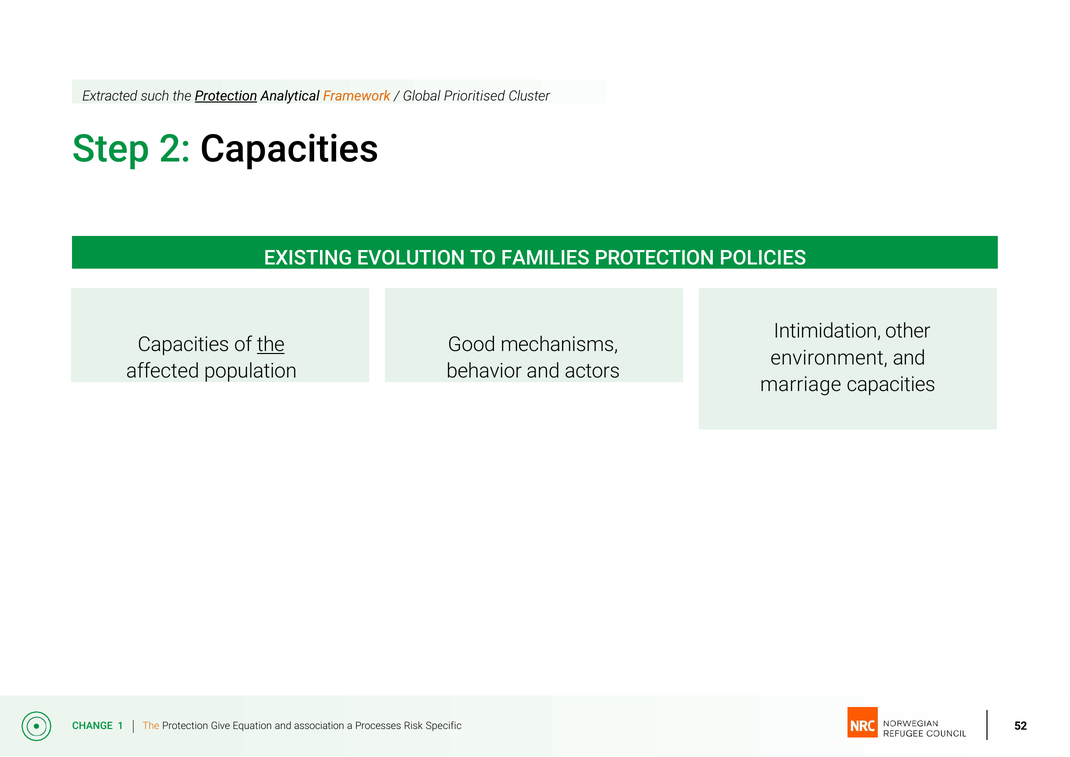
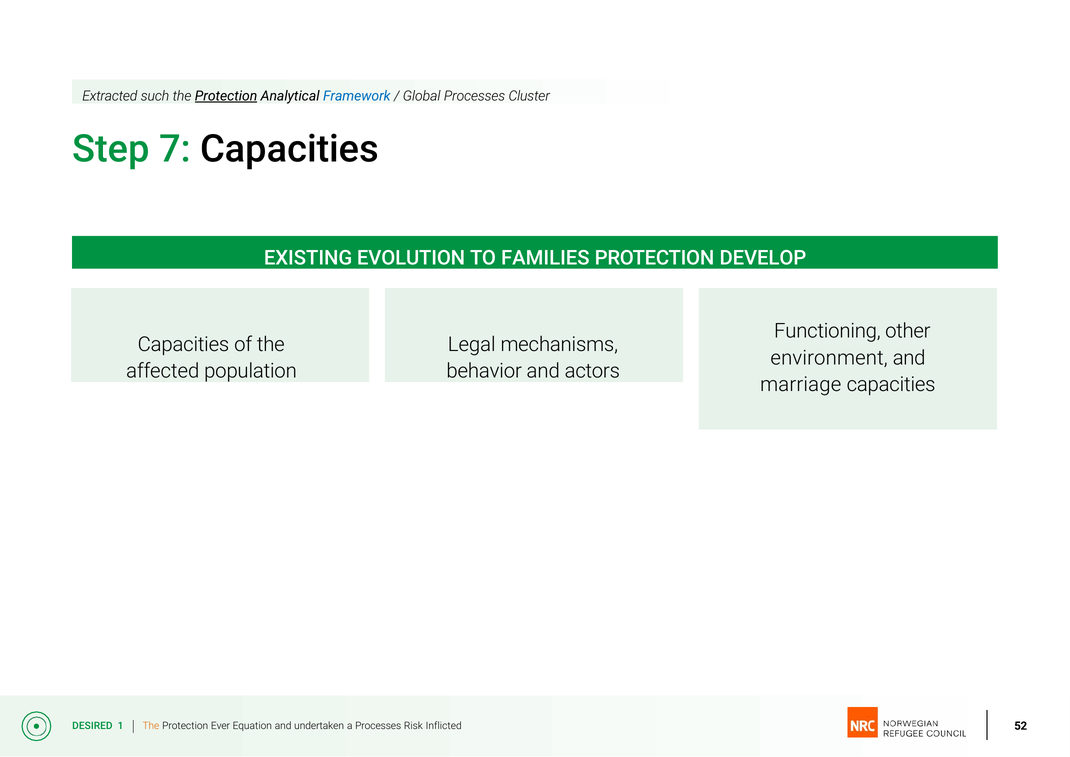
Framework colour: orange -> blue
Global Prioritised: Prioritised -> Processes
2: 2 -> 7
POLICIES: POLICIES -> DEVELOP
Intimidation: Intimidation -> Functioning
the at (271, 345) underline: present -> none
Good: Good -> Legal
CHANGE: CHANGE -> DESIRED
Give: Give -> Ever
association: association -> undertaken
Specific: Specific -> Inflicted
